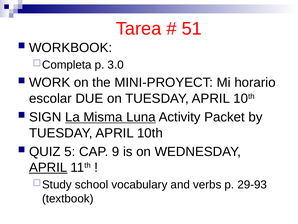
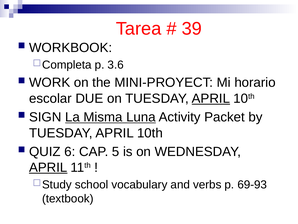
51: 51 -> 39
3.0: 3.0 -> 3.6
APRIL at (211, 98) underline: none -> present
5: 5 -> 6
9: 9 -> 5
29-93: 29-93 -> 69-93
